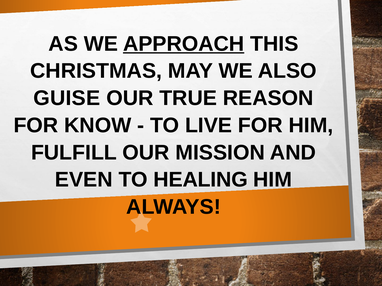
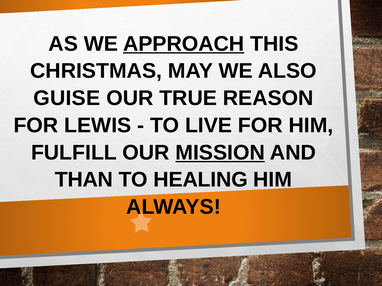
KNOW: KNOW -> LEWIS
MISSION underline: none -> present
EVEN: EVEN -> THAN
